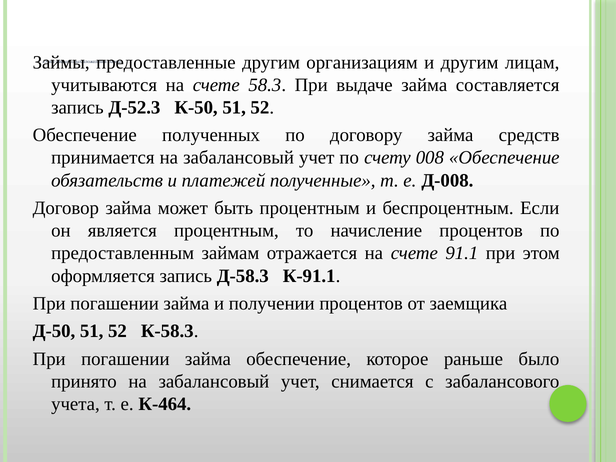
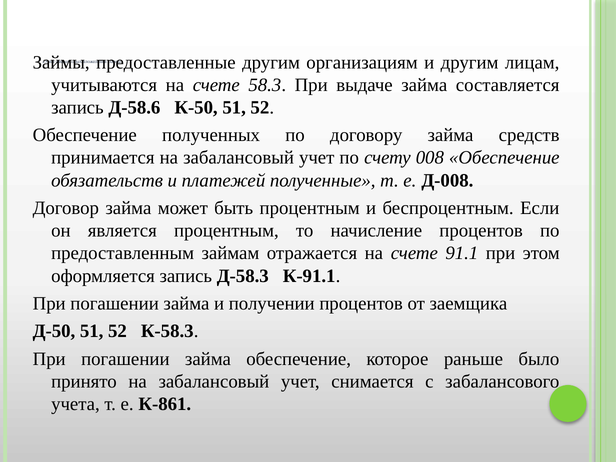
Д-52.3: Д-52.3 -> Д-58.6
К-464: К-464 -> К-861
